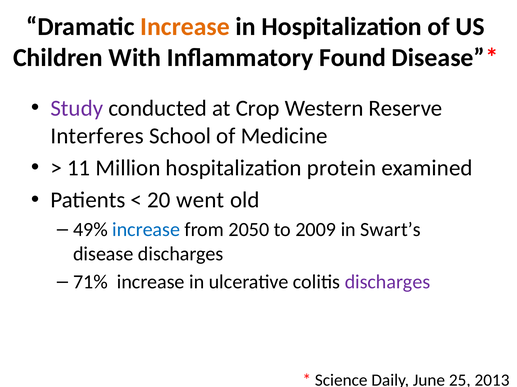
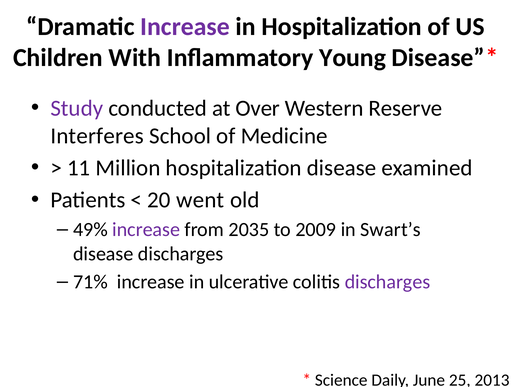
Increase at (185, 27) colour: orange -> purple
Found: Found -> Young
Crop: Crop -> Over
hospitalization protein: protein -> disease
increase at (146, 230) colour: blue -> purple
2050: 2050 -> 2035
